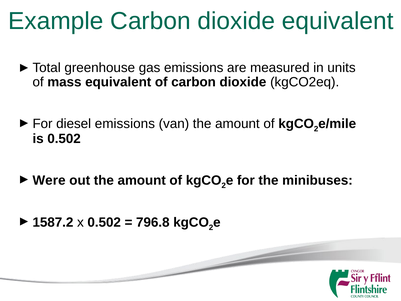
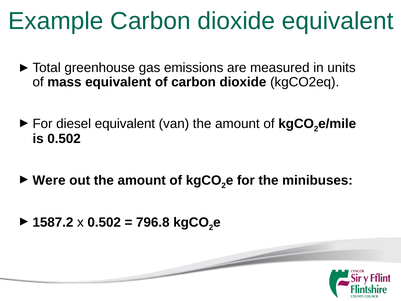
diesel emissions: emissions -> equivalent
